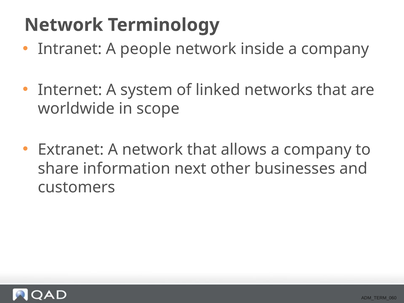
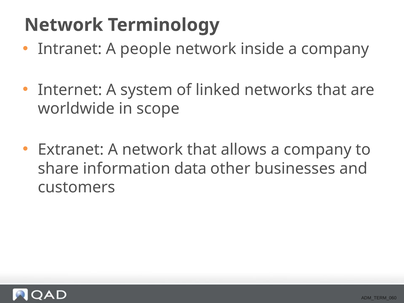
next: next -> data
